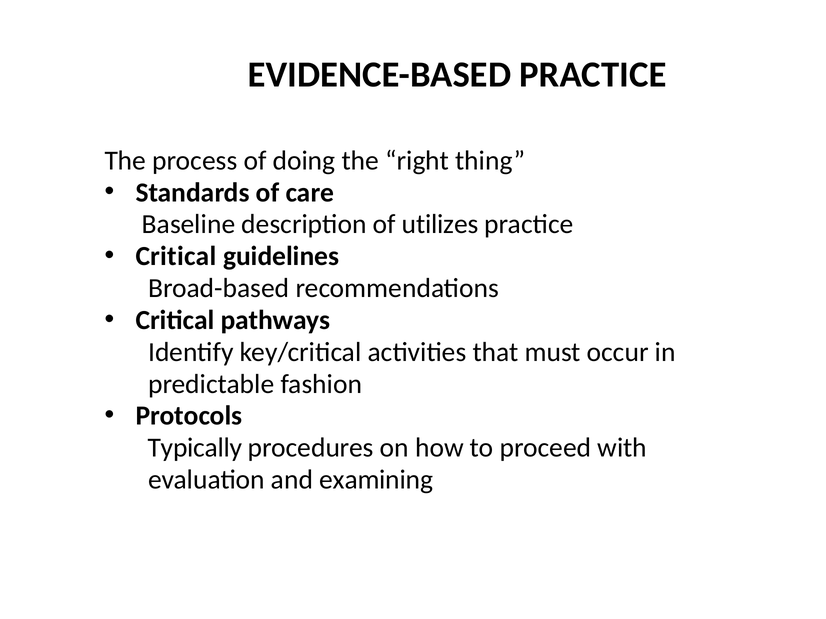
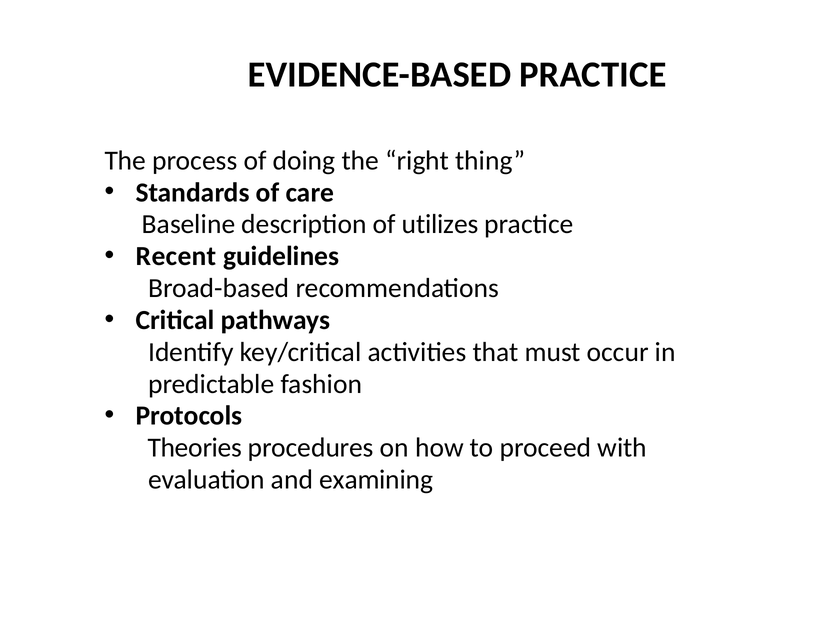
Critical at (176, 257): Critical -> Recent
Typically: Typically -> Theories
